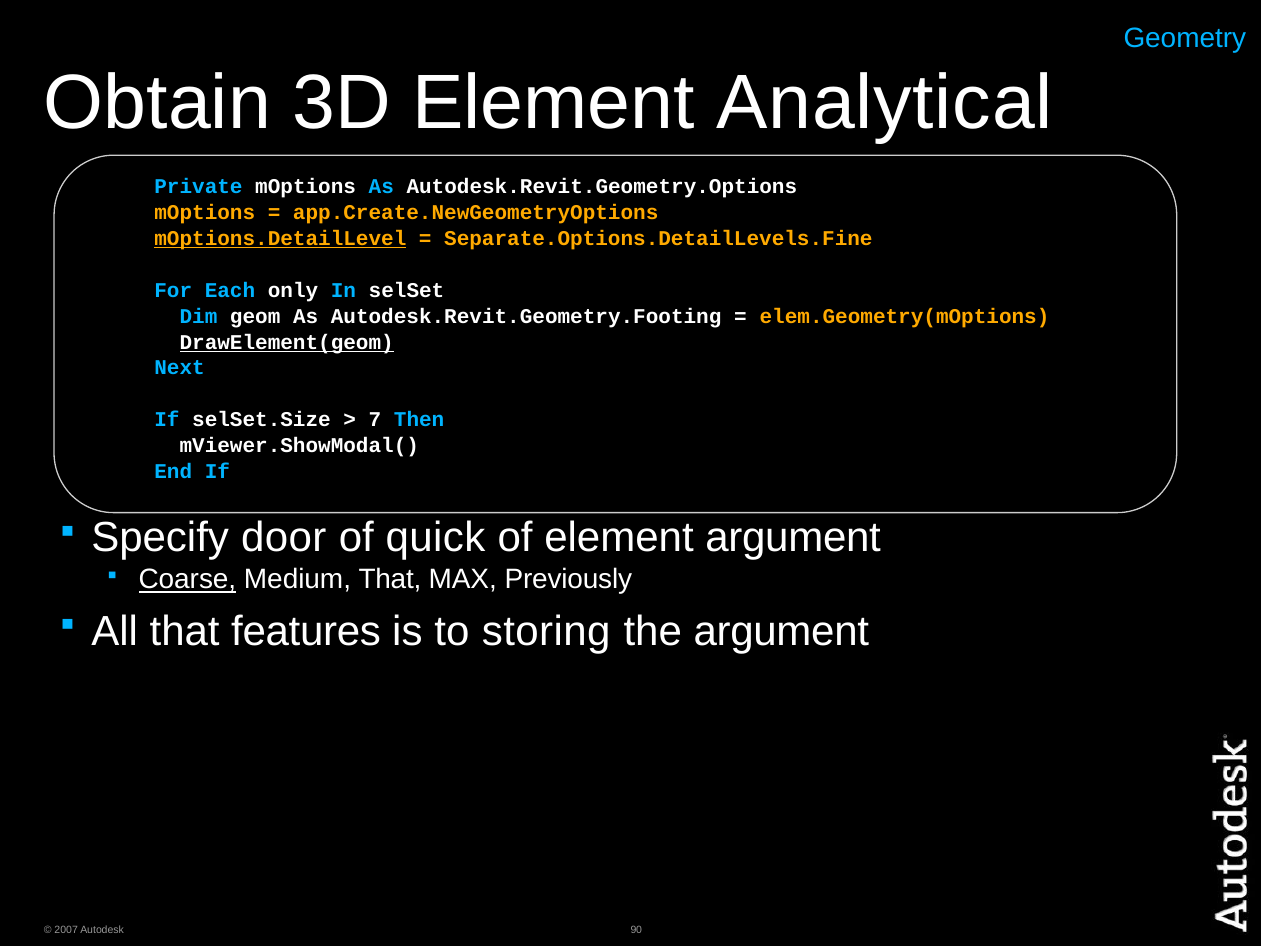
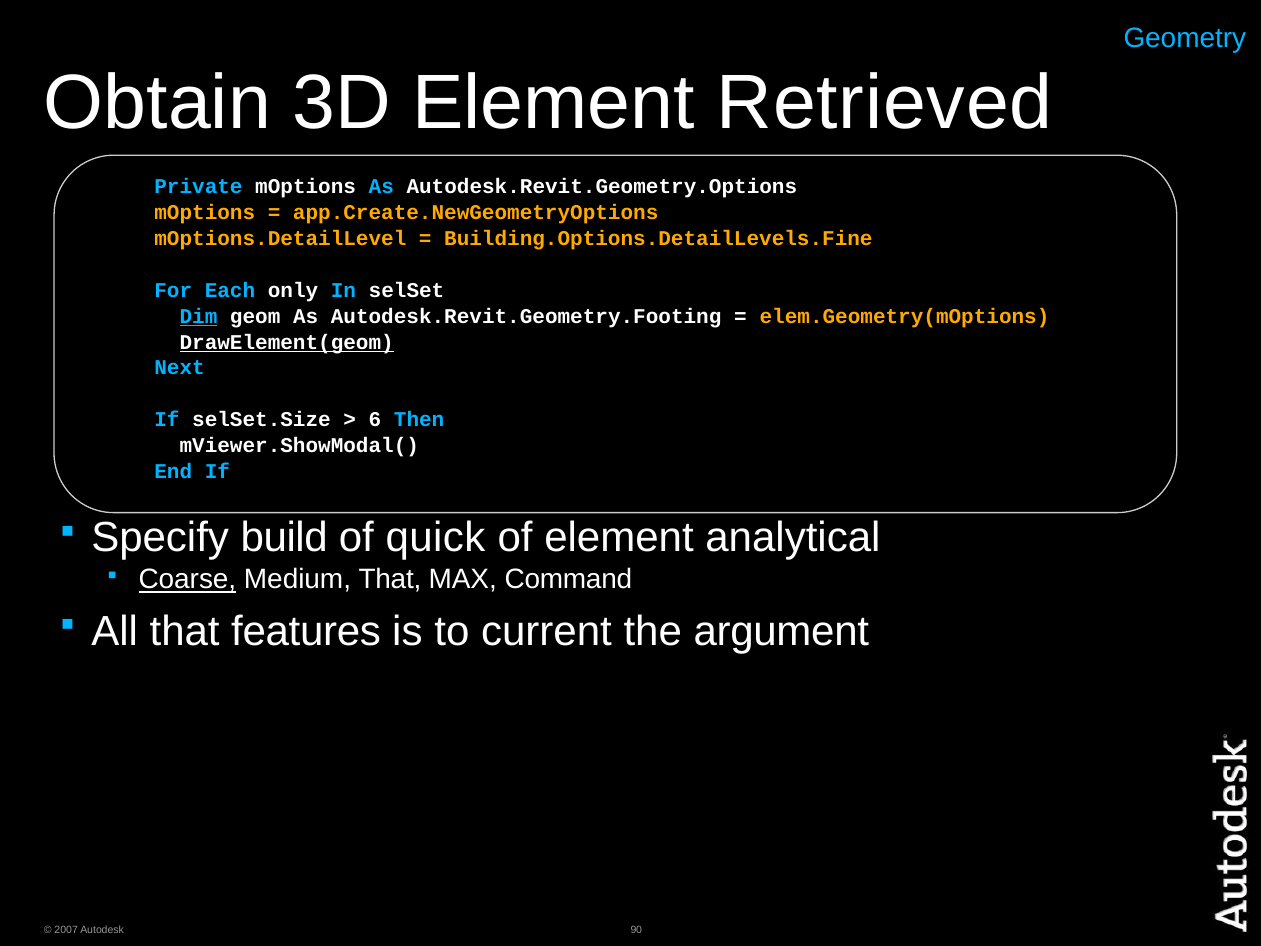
Analytical: Analytical -> Retrieved
mOptions.DetailLevel underline: present -> none
Separate.Options.DetailLevels.Fine: Separate.Options.DetailLevels.Fine -> Building.Options.DetailLevels.Fine
Dim underline: none -> present
7: 7 -> 6
door: door -> build
element argument: argument -> analytical
Previously: Previously -> Command
storing: storing -> current
